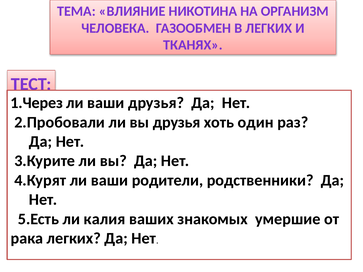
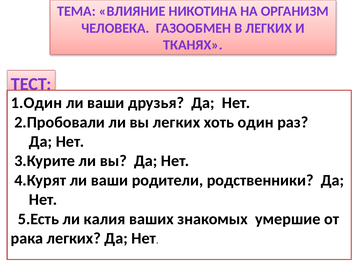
1.Через: 1.Через -> 1.Один
вы друзья: друзья -> легких
